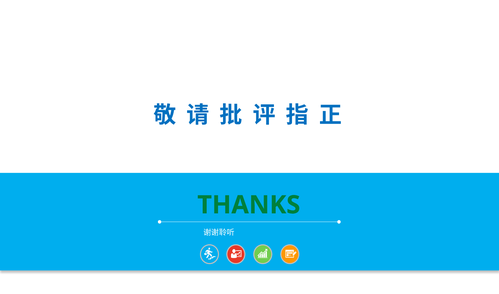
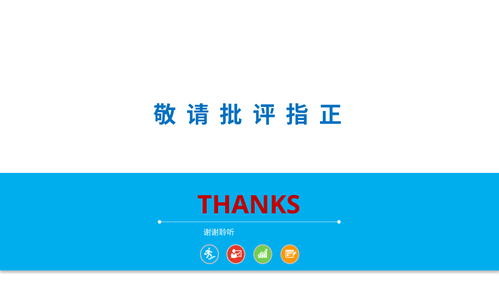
THANKS colour: green -> red
